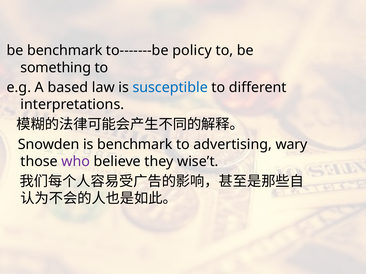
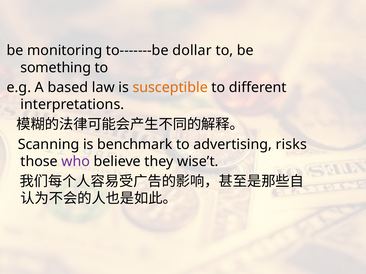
be benchmark: benchmark -> monitoring
policy: policy -> dollar
susceptible colour: blue -> orange
Snowden: Snowden -> Scanning
wary: wary -> risks
